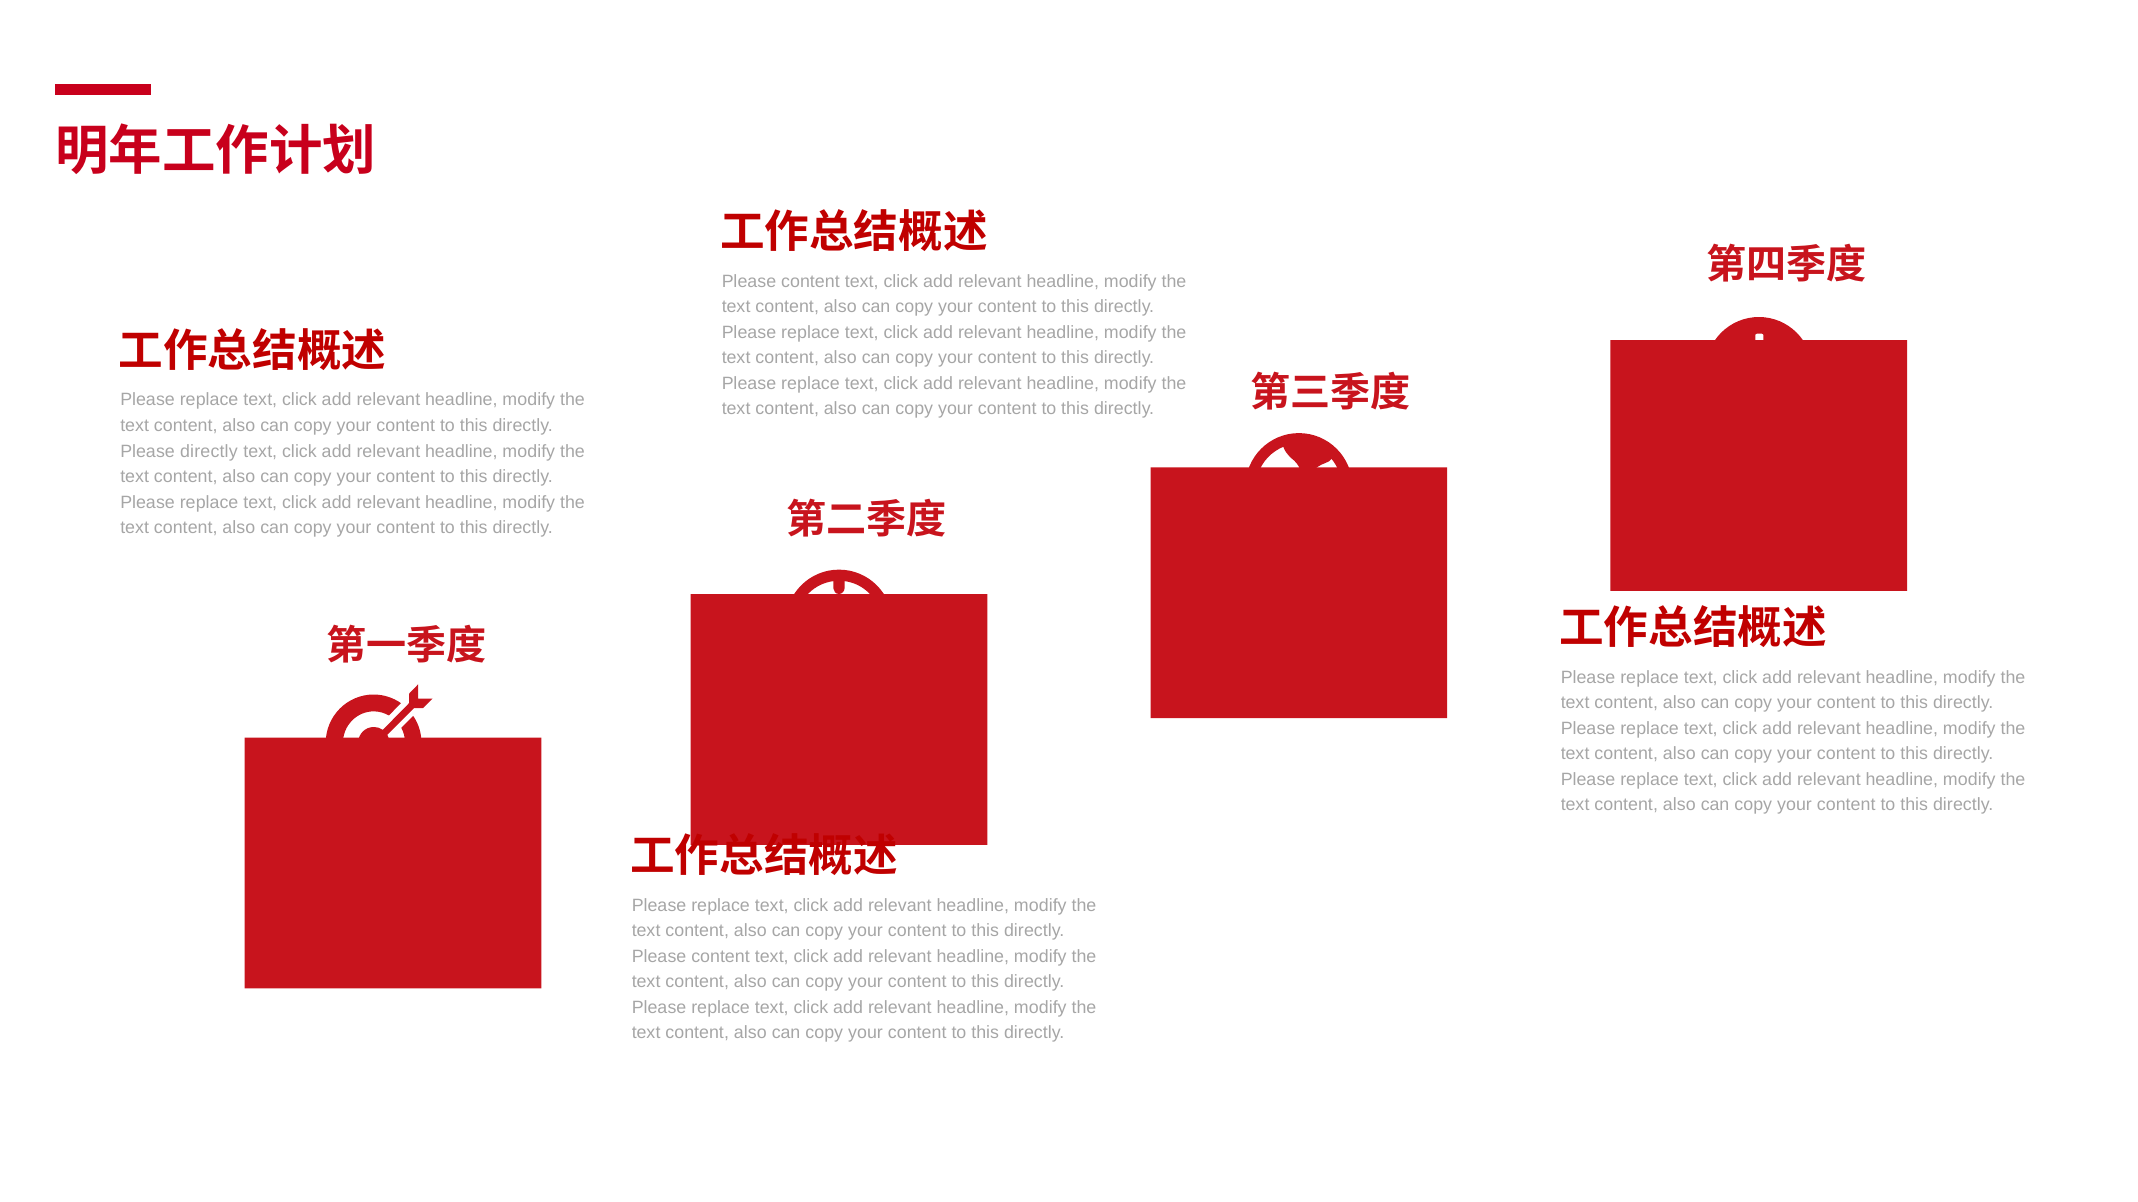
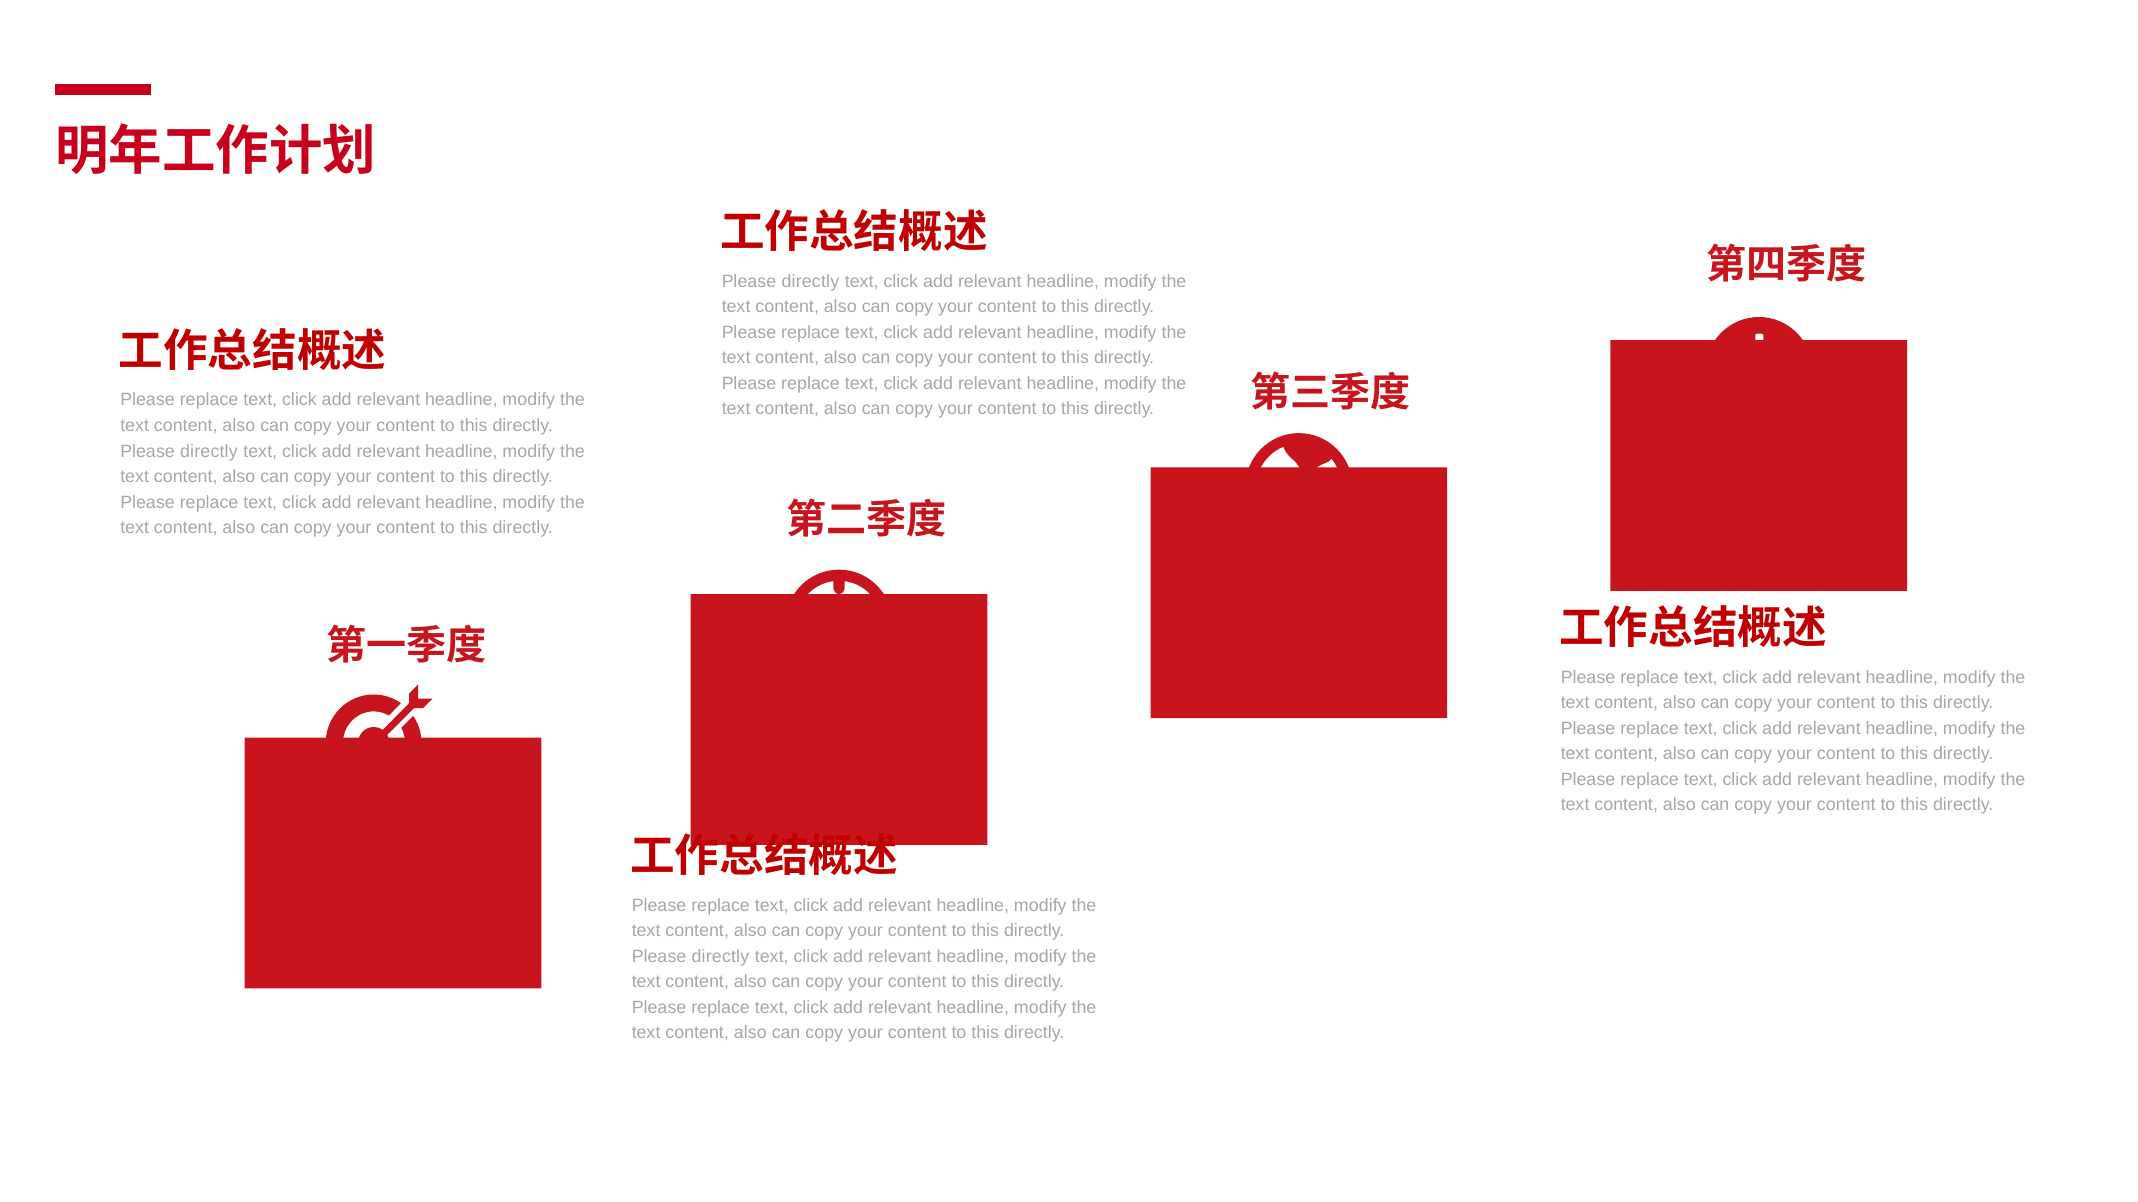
content at (810, 281): content -> directly
content at (721, 957): content -> directly
